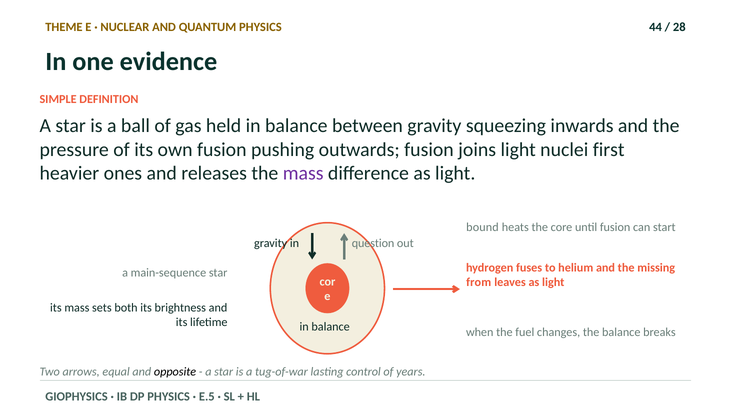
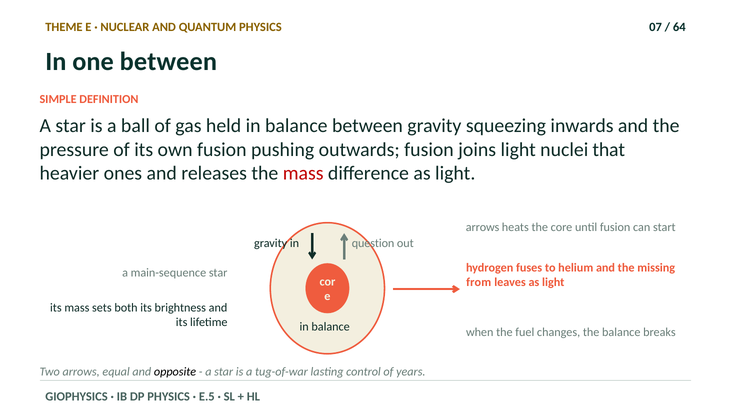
44: 44 -> 07
28: 28 -> 64
one evidence: evidence -> between
first: first -> that
mass at (303, 173) colour: purple -> red
bound at (482, 227): bound -> arrows
